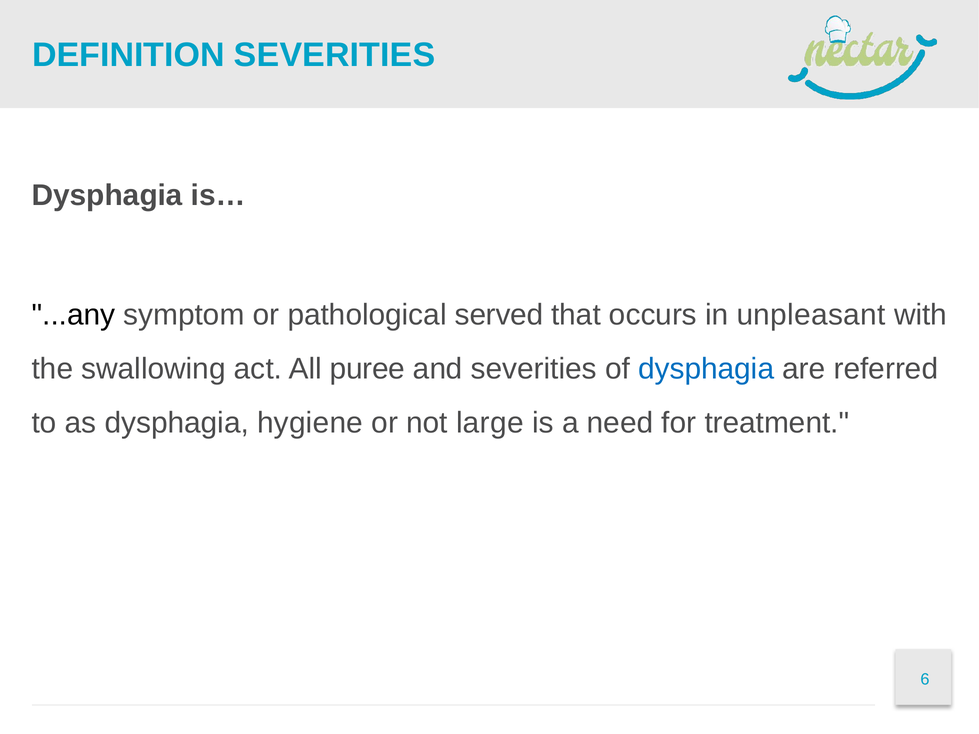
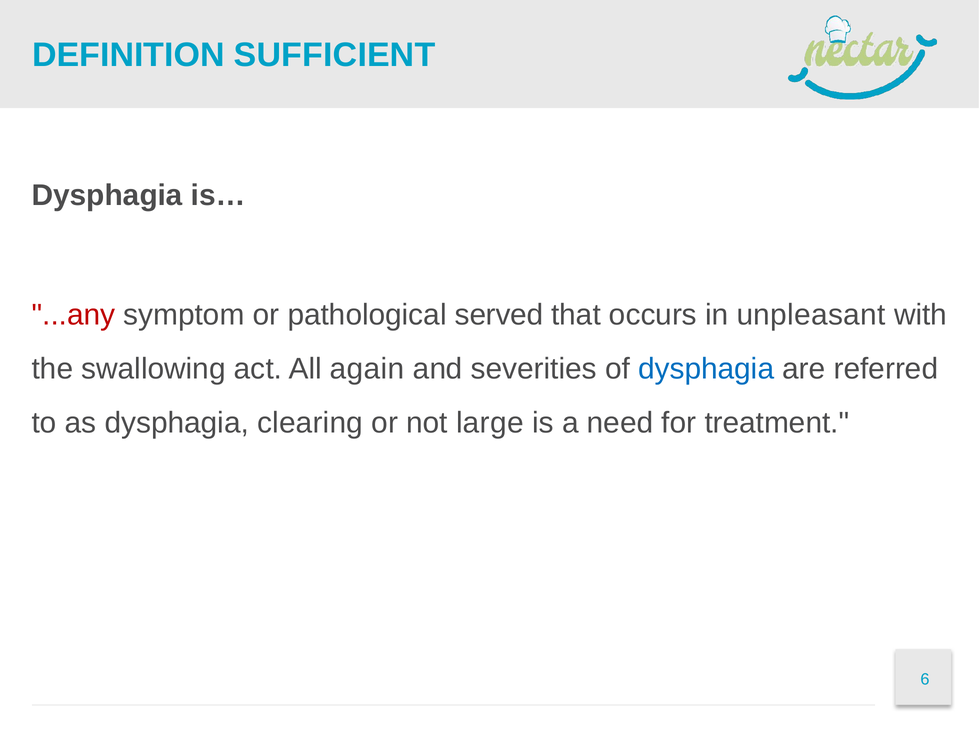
DEFINITION SEVERITIES: SEVERITIES -> SUFFICIENT
...any colour: black -> red
puree: puree -> again
hygiene: hygiene -> clearing
